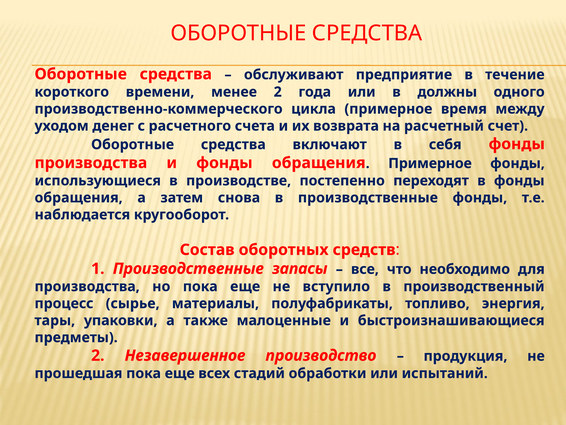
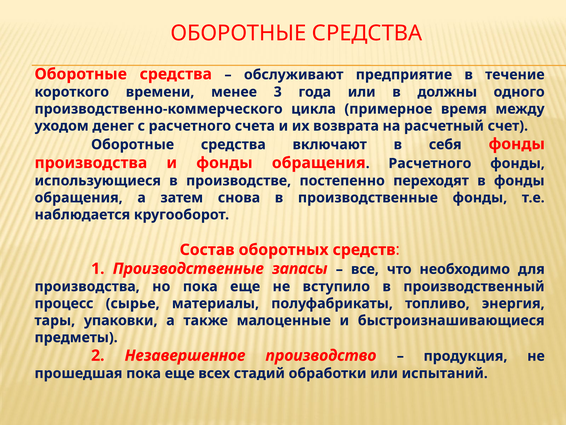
менее 2: 2 -> 3
обращения Примерное: Примерное -> Расчетного
